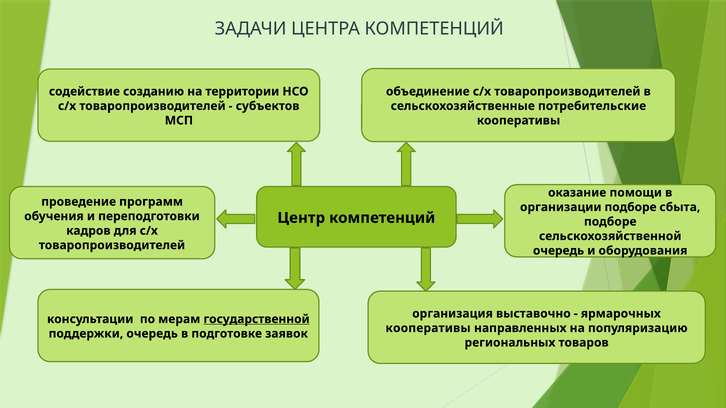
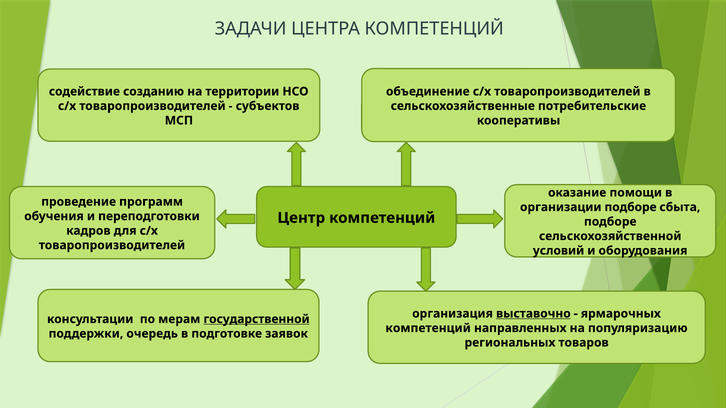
очередь at (559, 251): очередь -> условий
выставочно underline: none -> present
кооперативы at (428, 328): кооперативы -> компетенций
